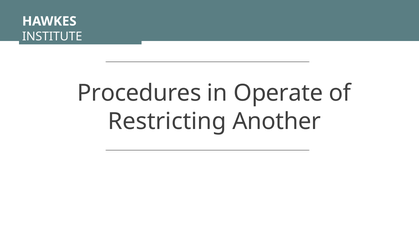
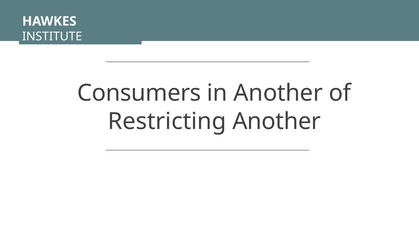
Procedures: Procedures -> Consumers
in Operate: Operate -> Another
